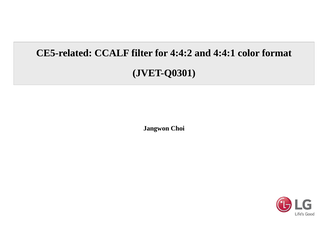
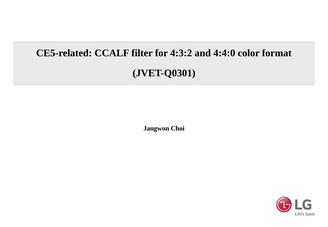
4:4:2: 4:4:2 -> 4:3:2
4:4:1: 4:4:1 -> 4:4:0
